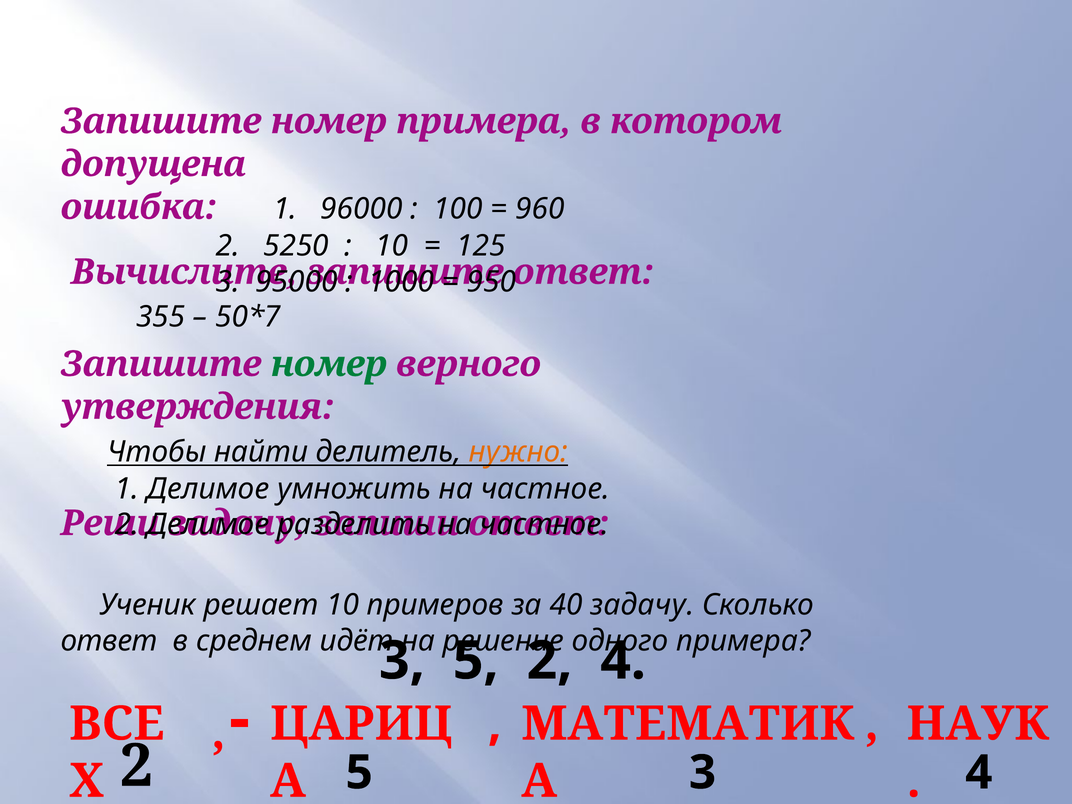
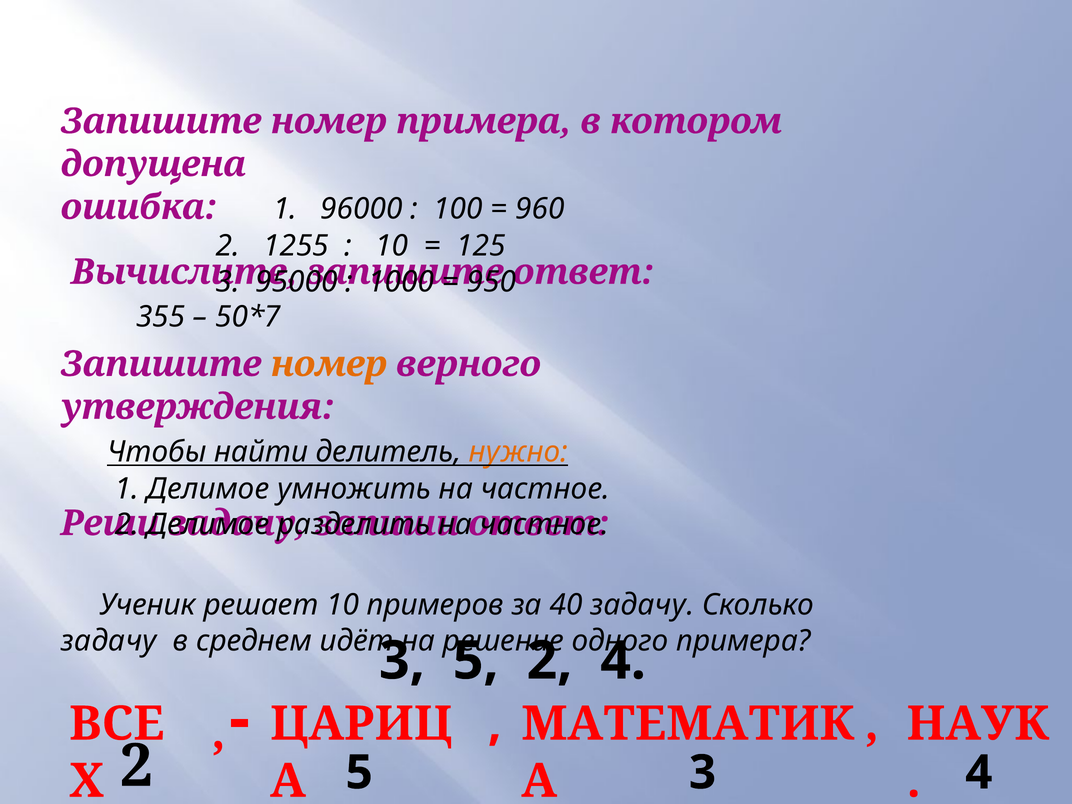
5250: 5250 -> 1255
номер at (329, 364) colour: green -> orange
ответ at (109, 641): ответ -> задачу
